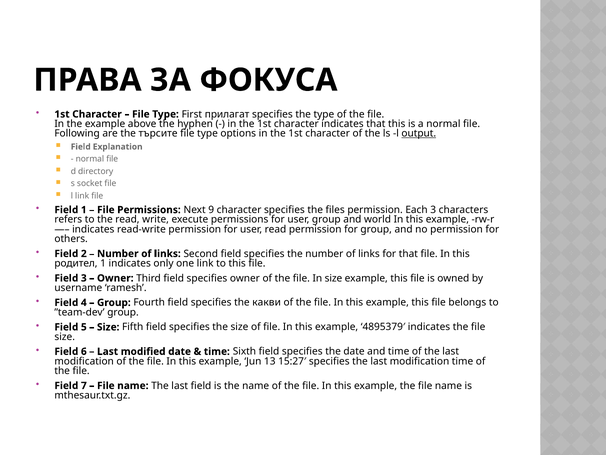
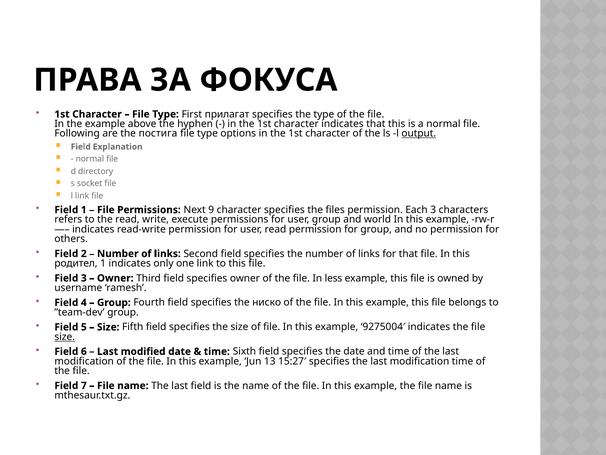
търсите: търсите -> постига
In size: size -> less
какви: какви -> ниско
4895379′: 4895379′ -> 9275004′
size at (65, 336) underline: none -> present
